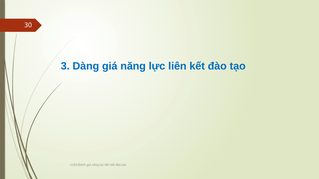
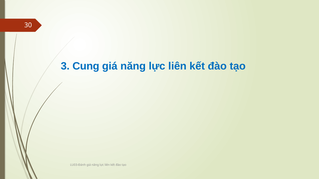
Dàng: Dàng -> Cung
